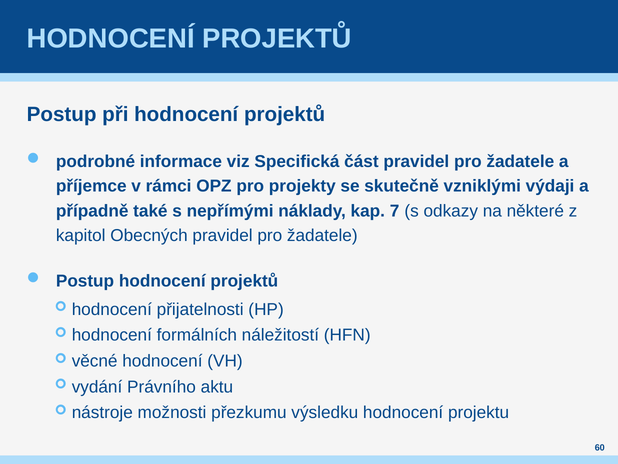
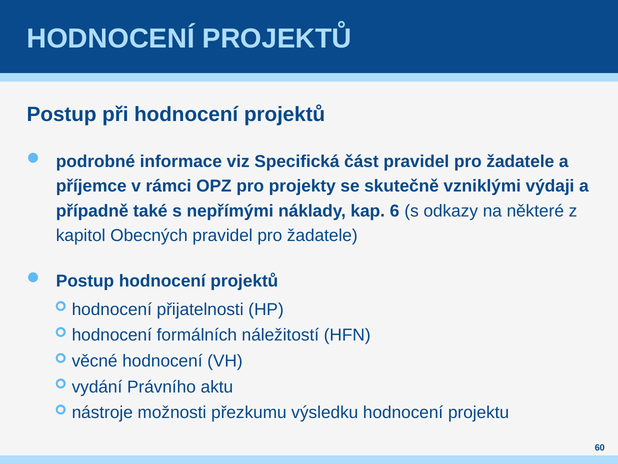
7: 7 -> 6
